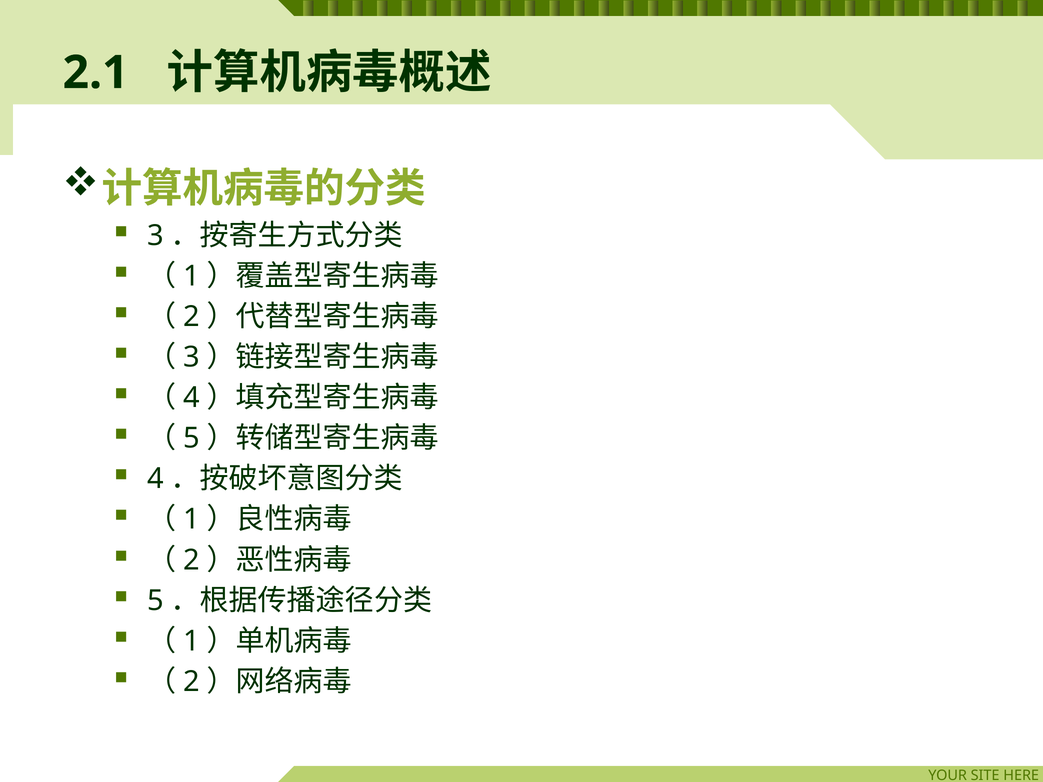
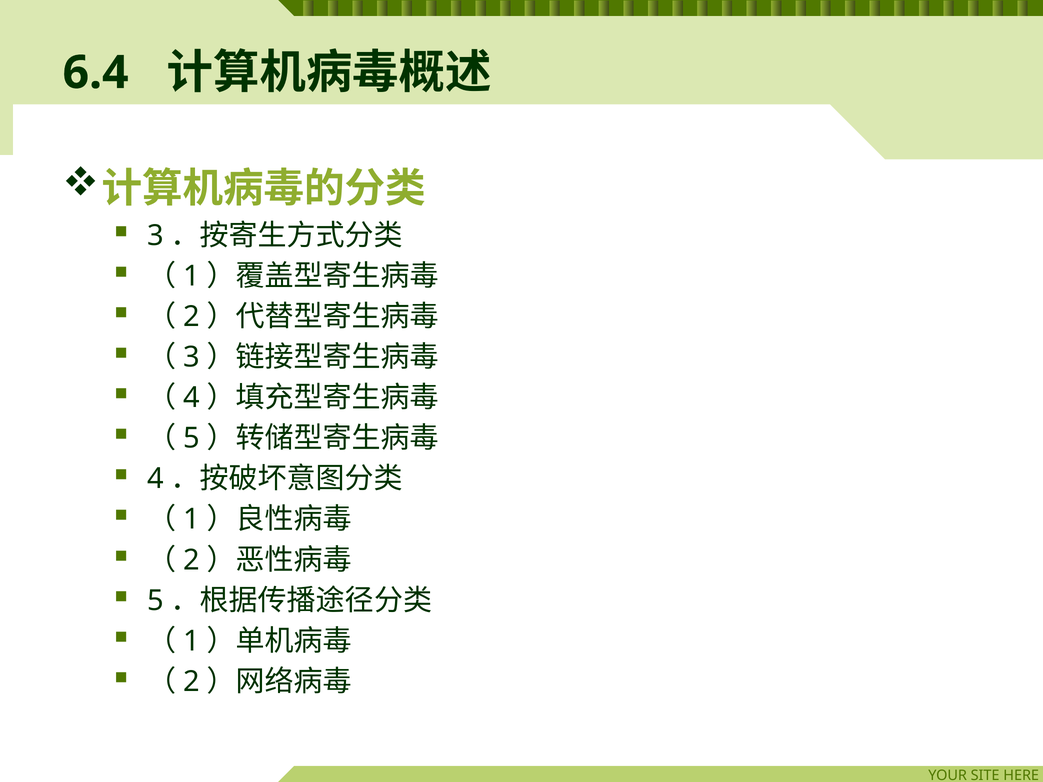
2.1: 2.1 -> 6.4
